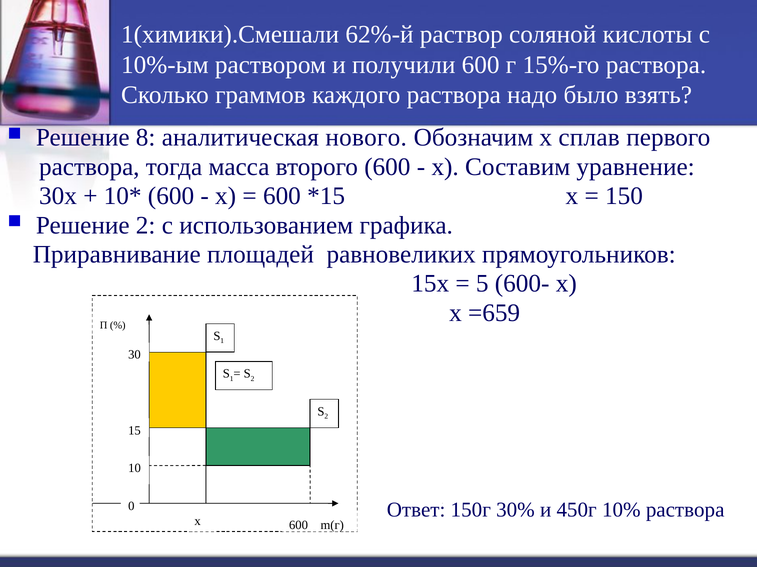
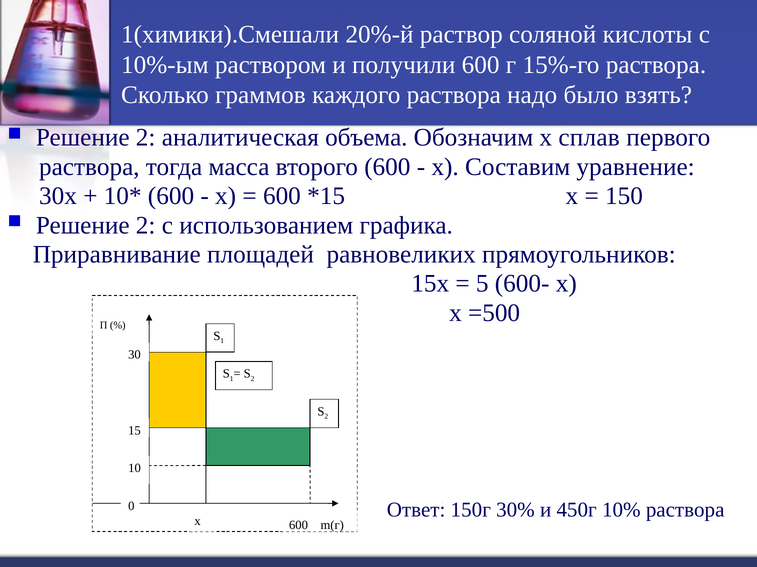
62%-й: 62%-й -> 20%-й
8 at (146, 138): 8 -> 2
нового: нового -> объема
=659: =659 -> =500
